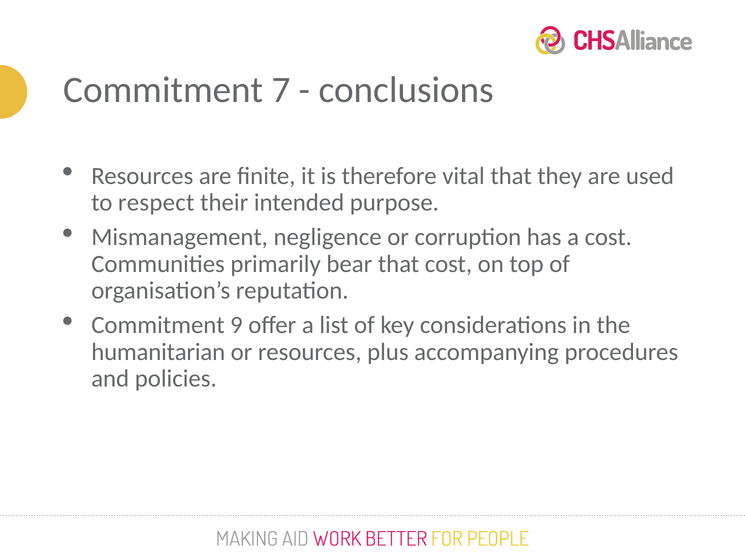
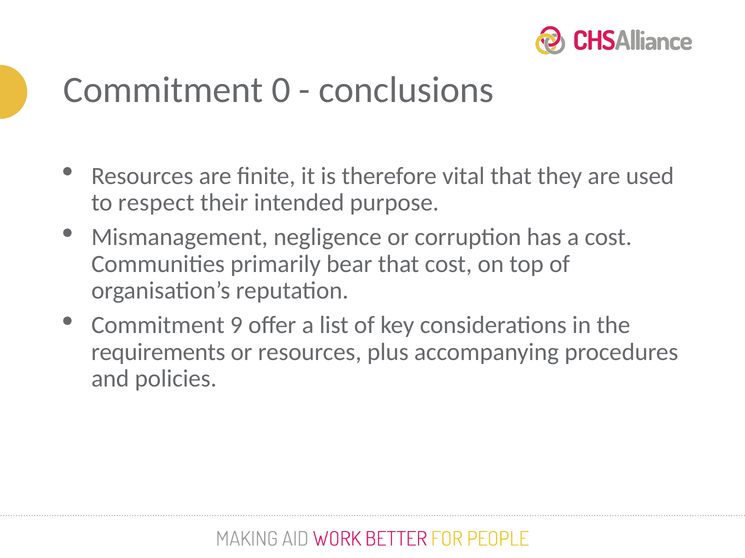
7: 7 -> 0
humanitarian: humanitarian -> requirements
